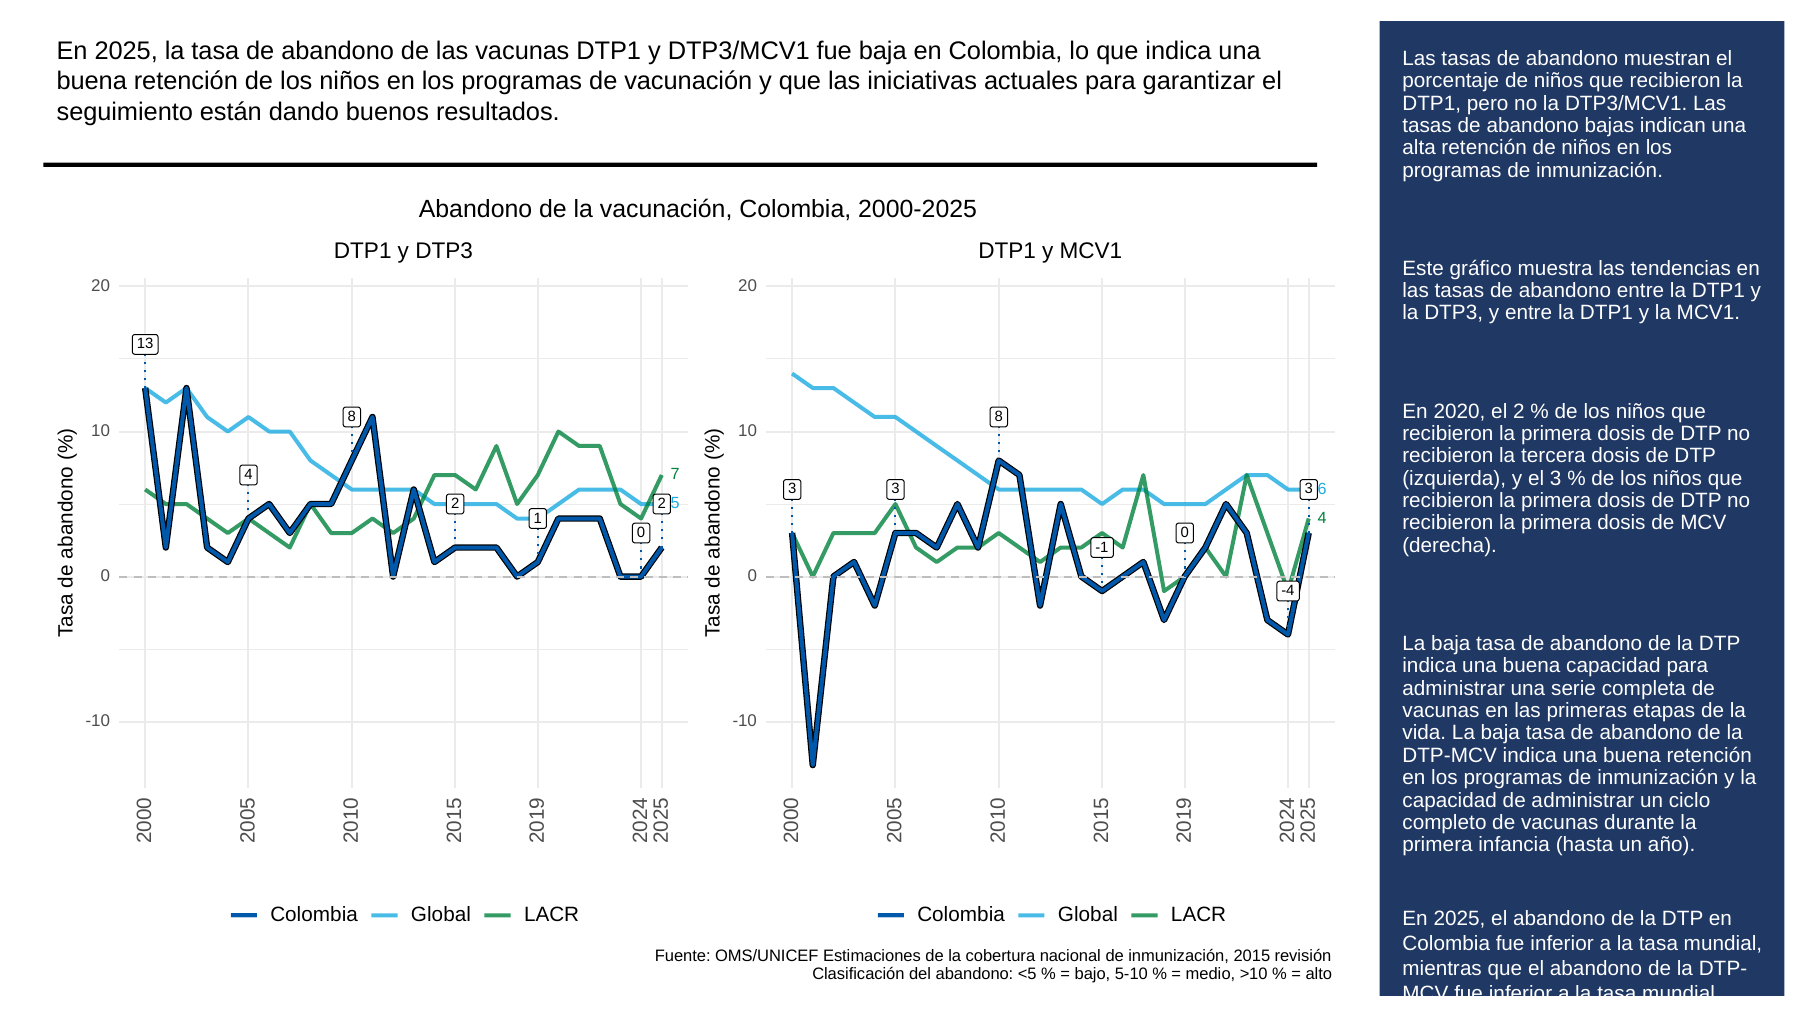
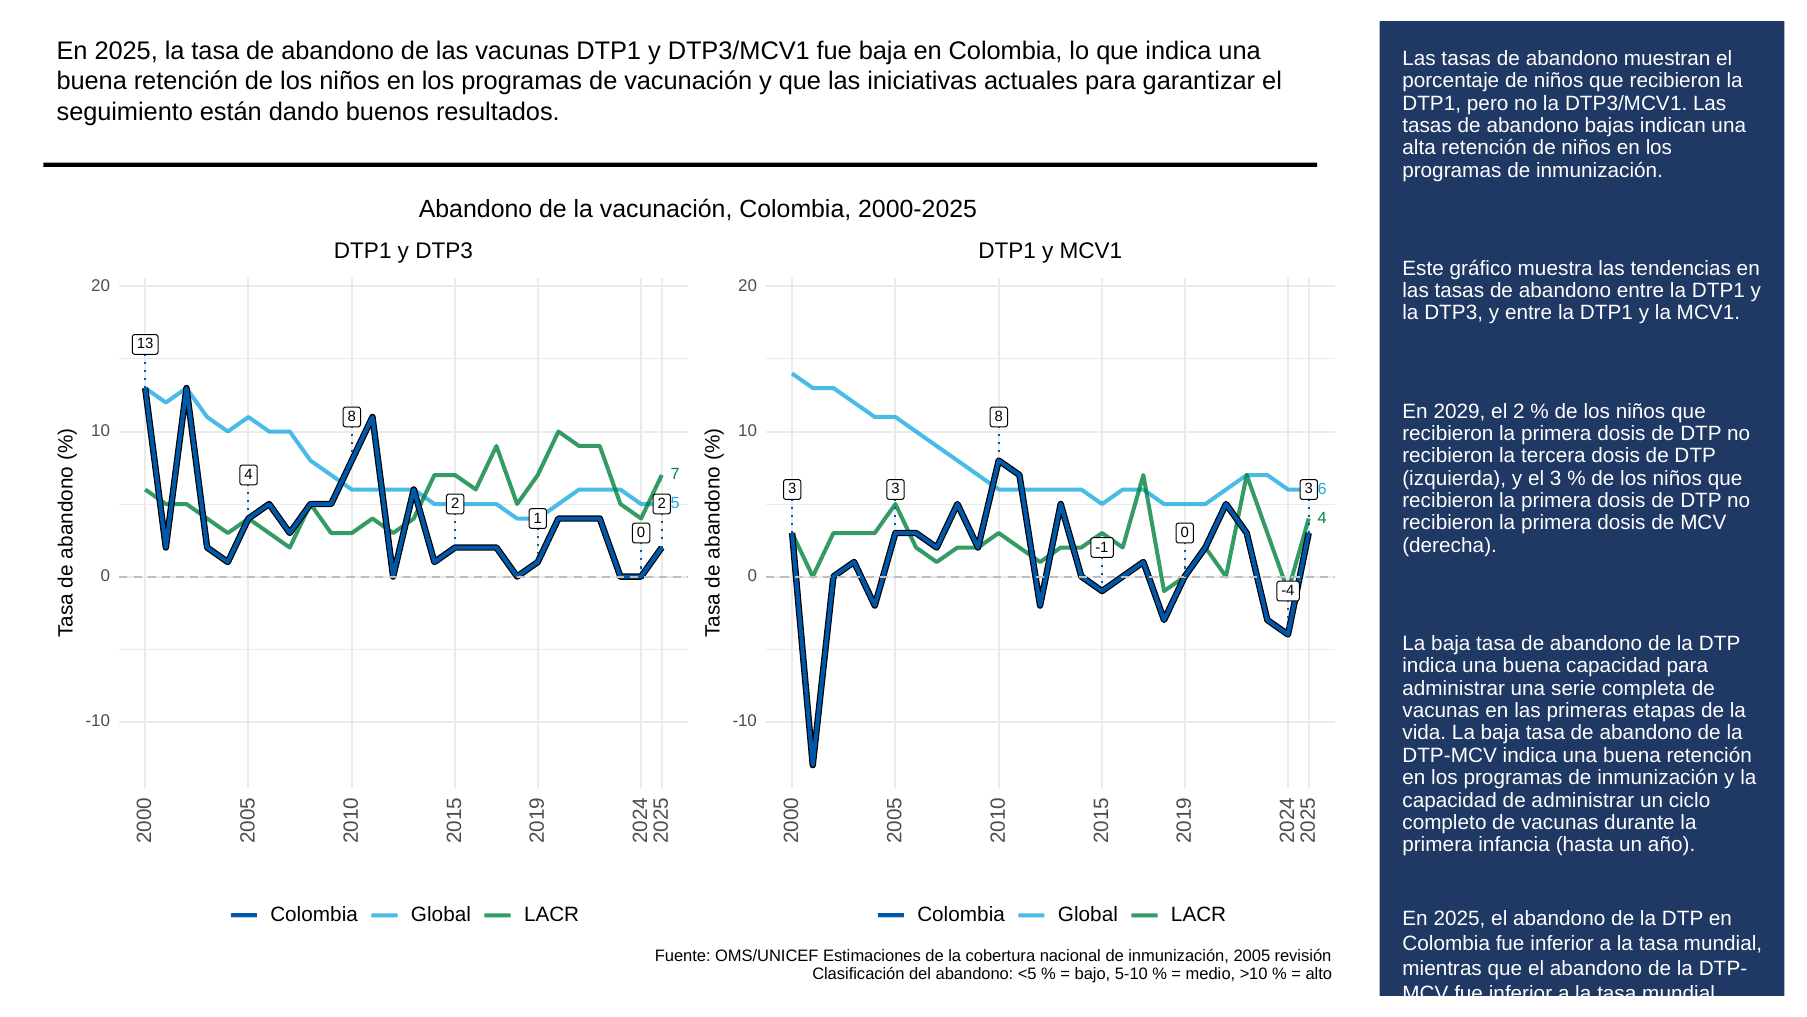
2020: 2020 -> 2029
2015: 2015 -> 2005
